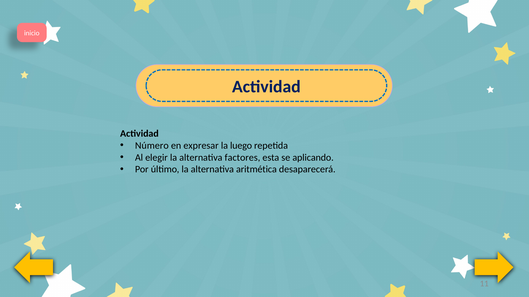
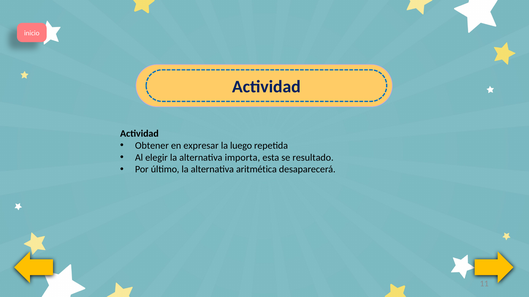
Número: Número -> Obtener
factores: factores -> importa
aplicando: aplicando -> resultado
